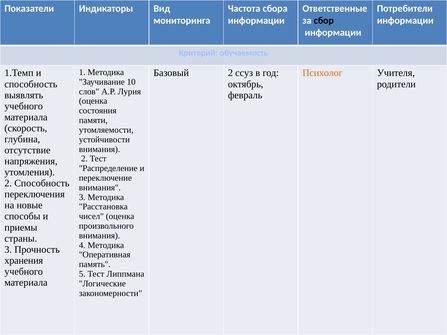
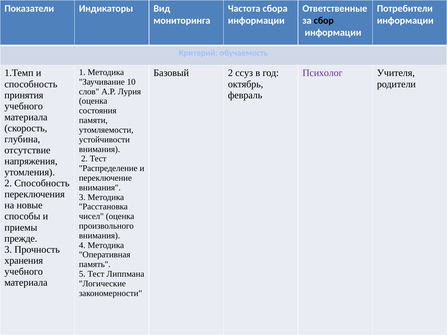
Психолог colour: orange -> purple
выявлять: выявлять -> принятия
страны: страны -> прежде
